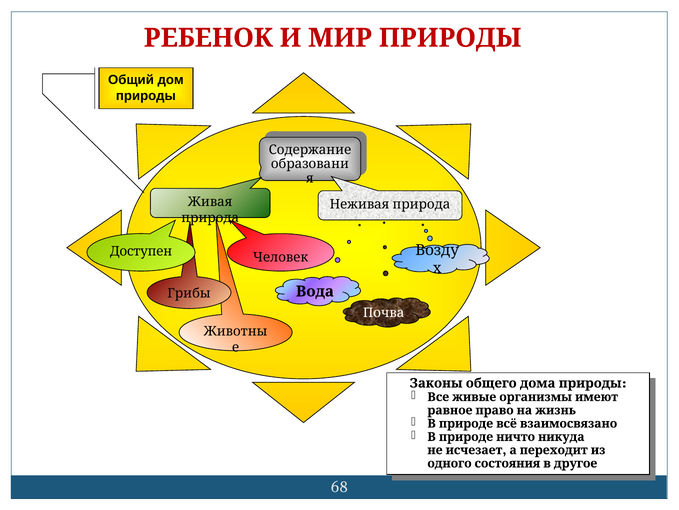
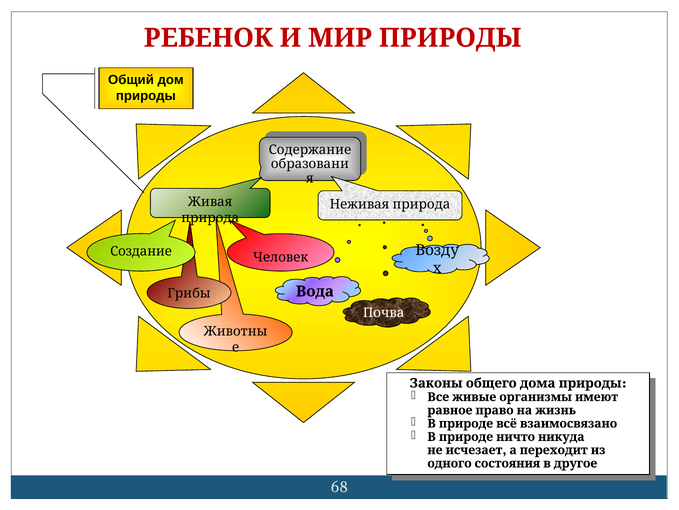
Доступен: Доступен -> Создание
